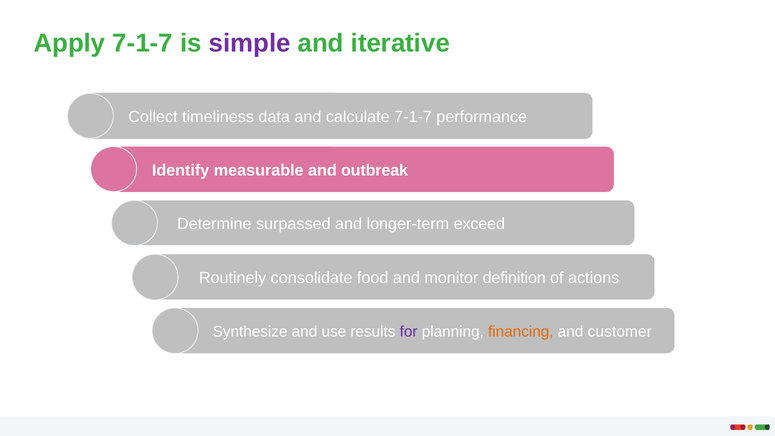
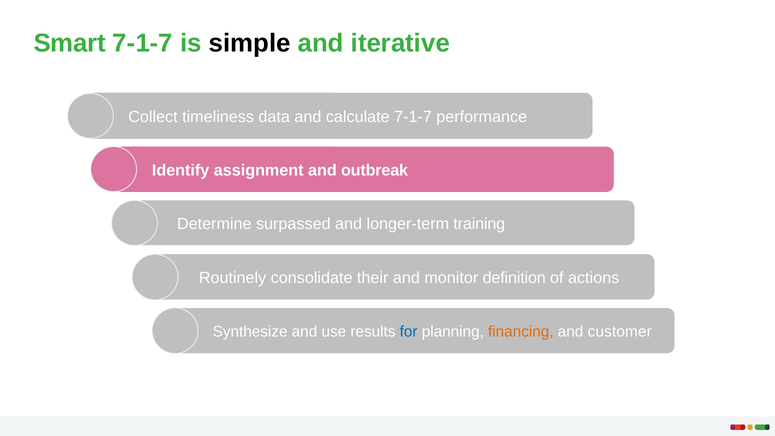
Apply: Apply -> Smart
simple colour: purple -> black
measurable: measurable -> assignment
exceed: exceed -> training
food: food -> their
for colour: purple -> blue
